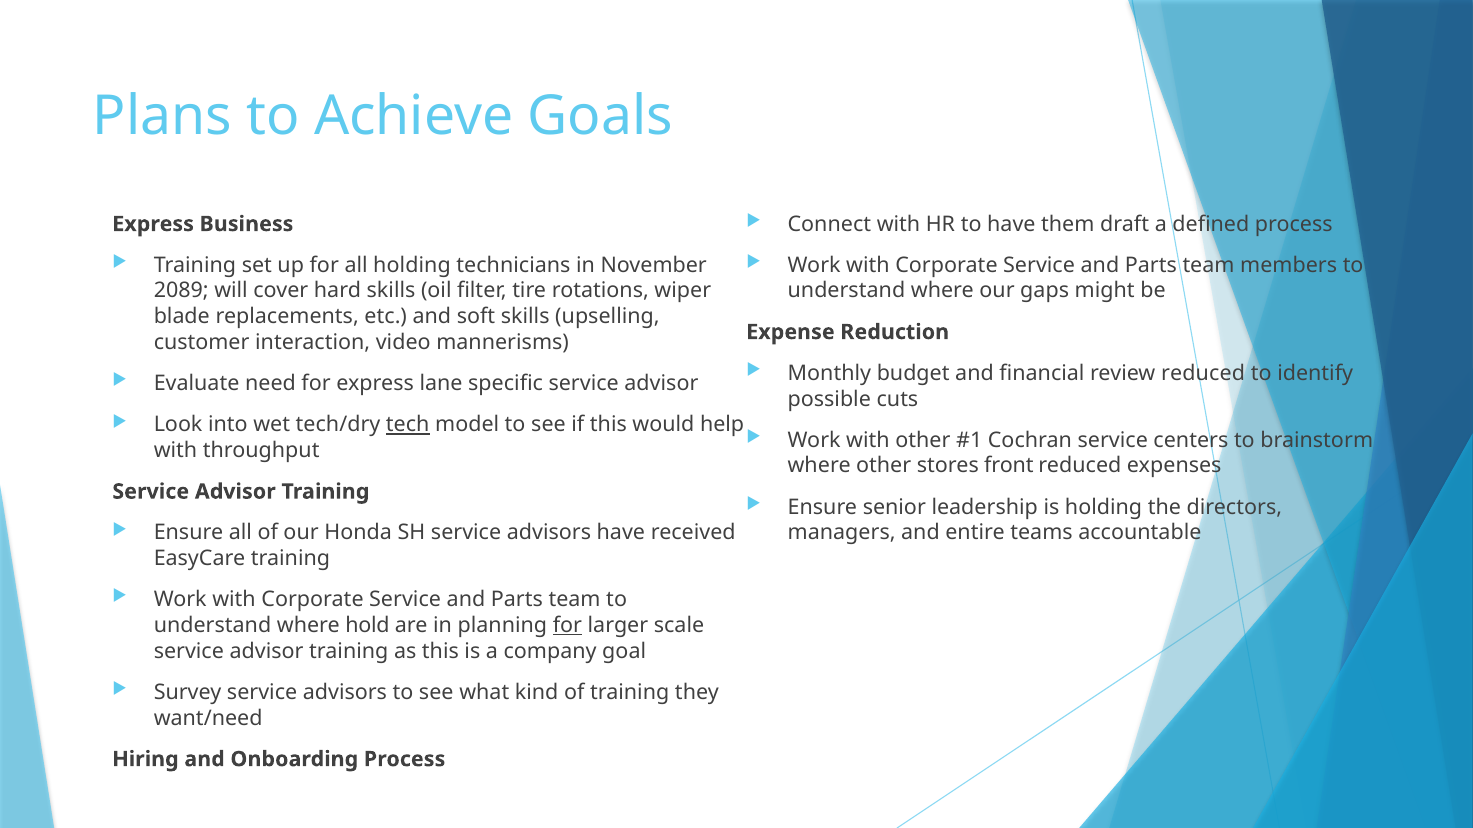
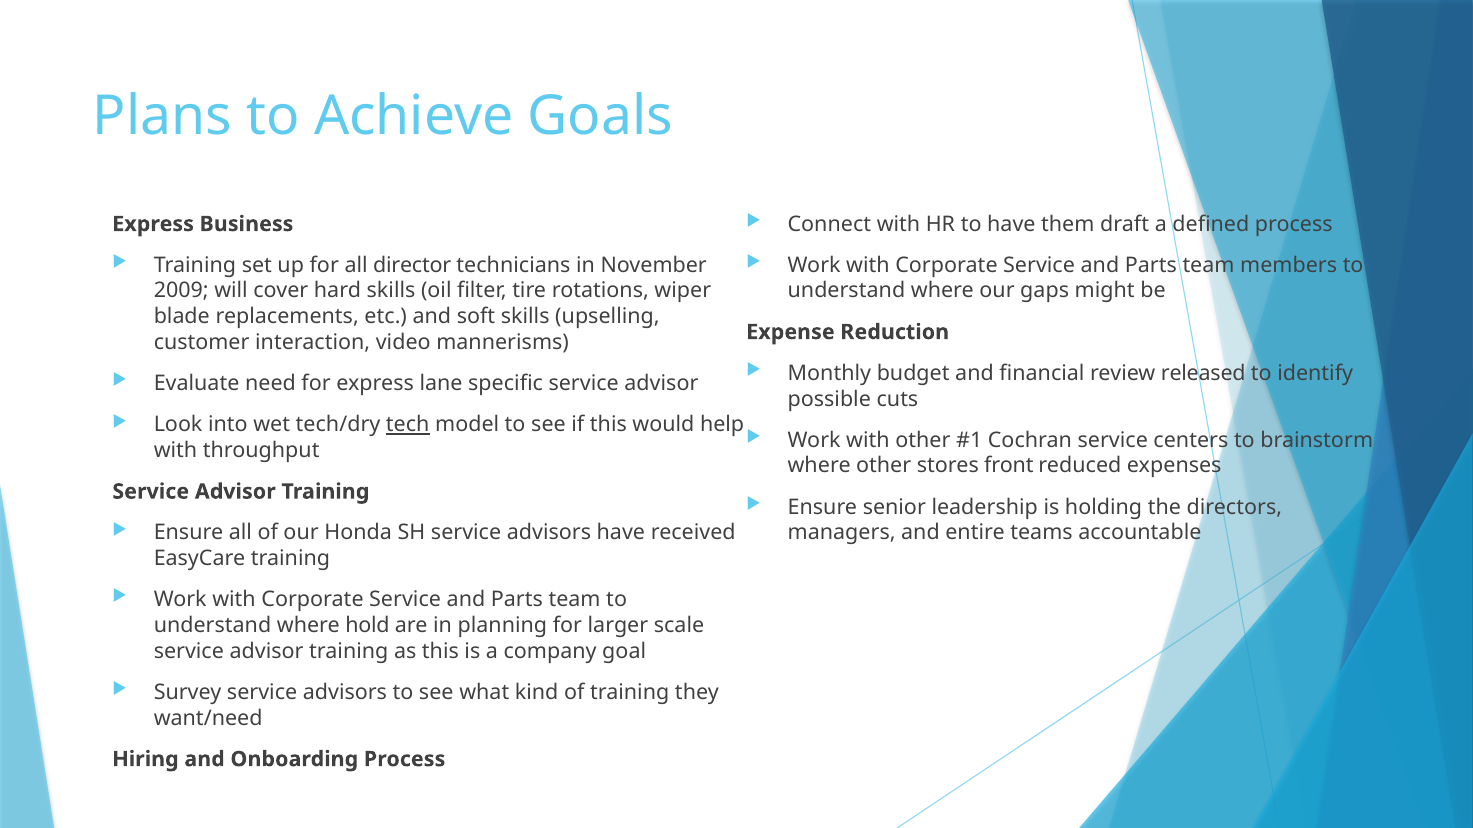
all holding: holding -> director
2089: 2089 -> 2009
review reduced: reduced -> released
for at (567, 626) underline: present -> none
